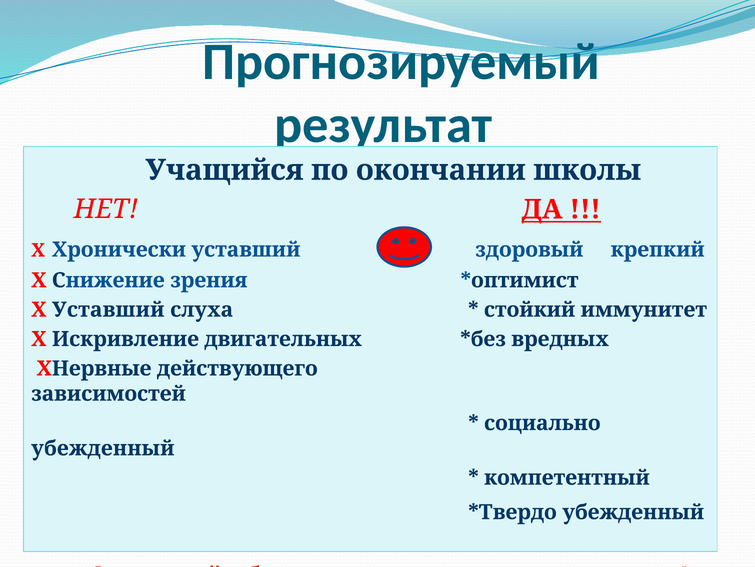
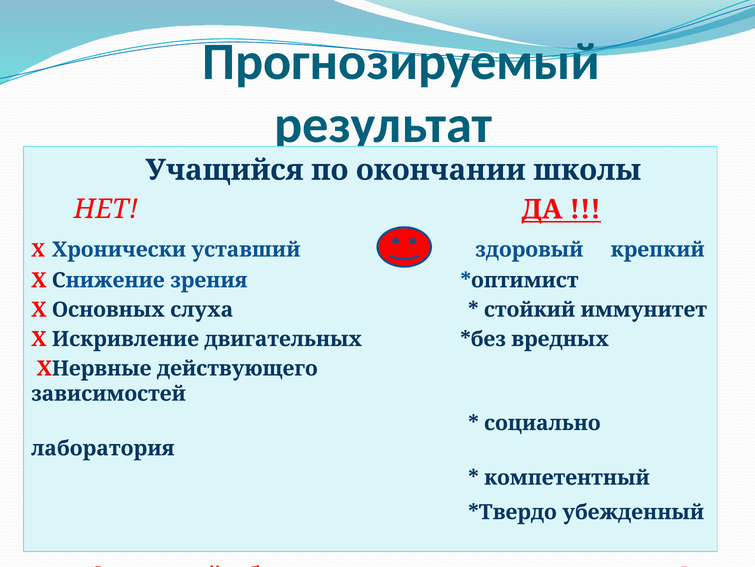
Х Уставший: Уставший -> Основных
убежденный at (103, 448): убежденный -> лаборатория
